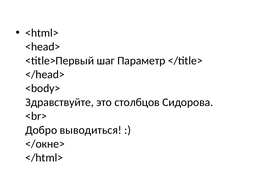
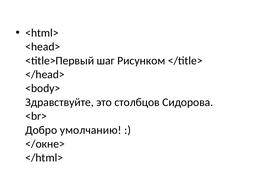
Параметр: Параметр -> Рисунком
выводиться: выводиться -> умолчанию
